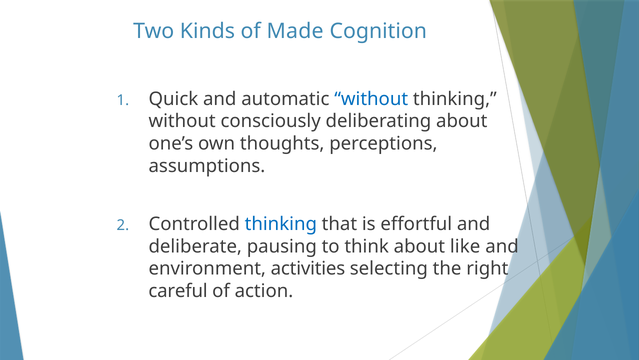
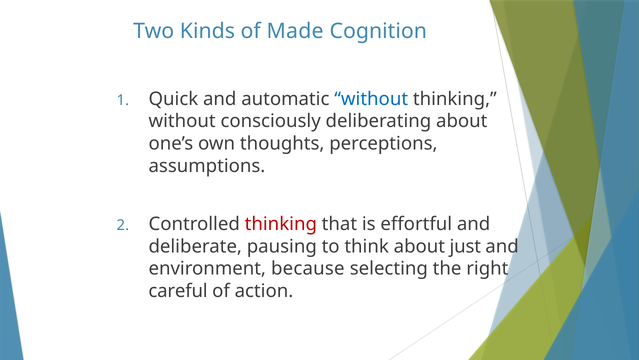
thinking at (281, 224) colour: blue -> red
like: like -> just
activities: activities -> because
